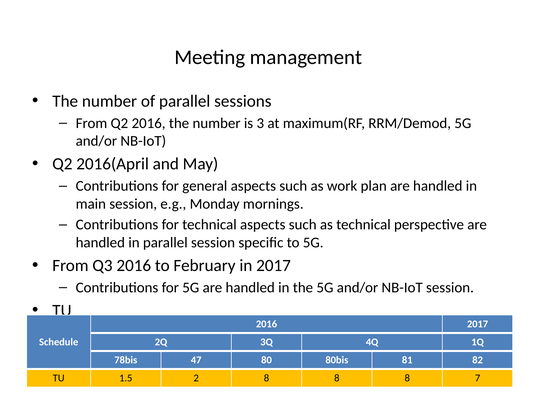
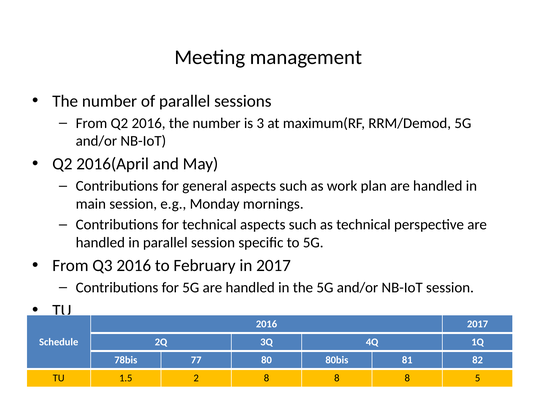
47: 47 -> 77
7: 7 -> 5
